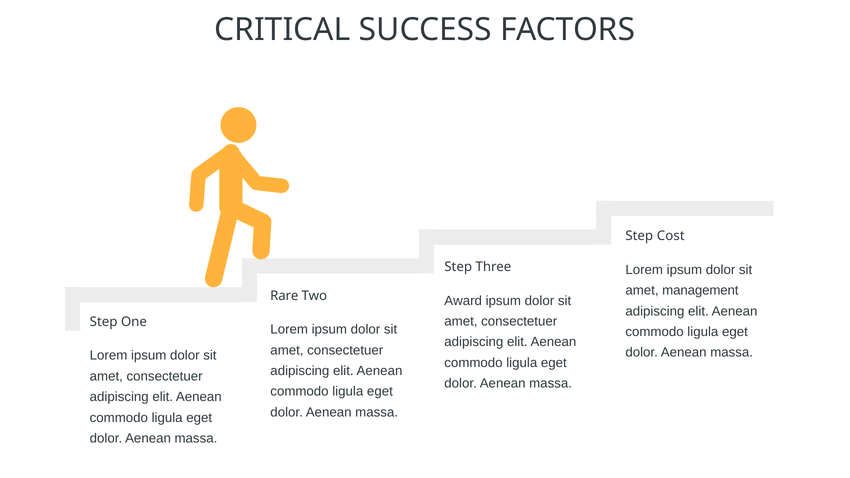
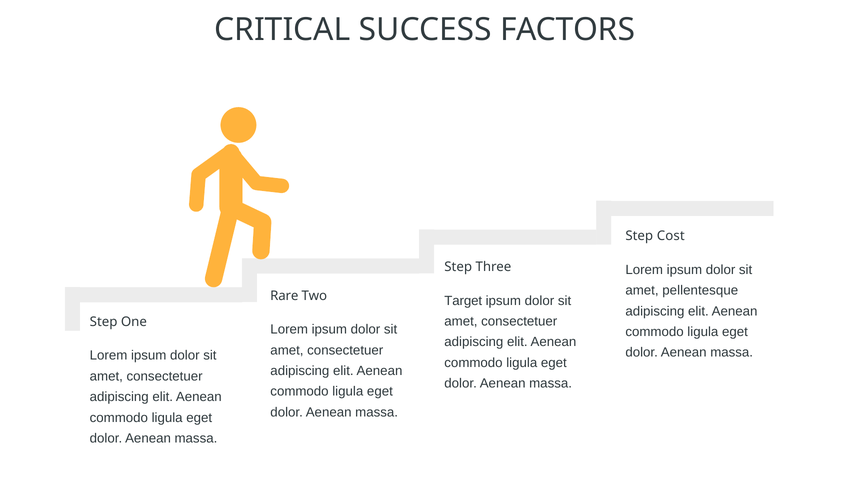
management: management -> pellentesque
Award: Award -> Target
